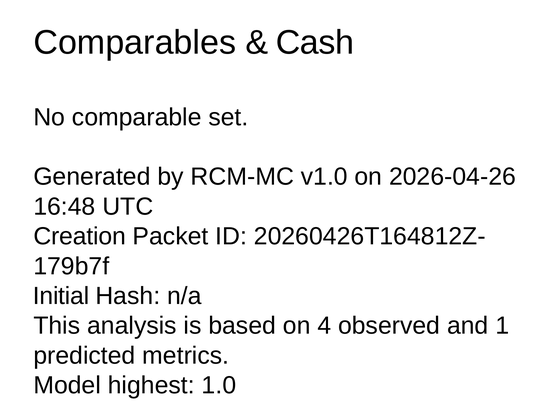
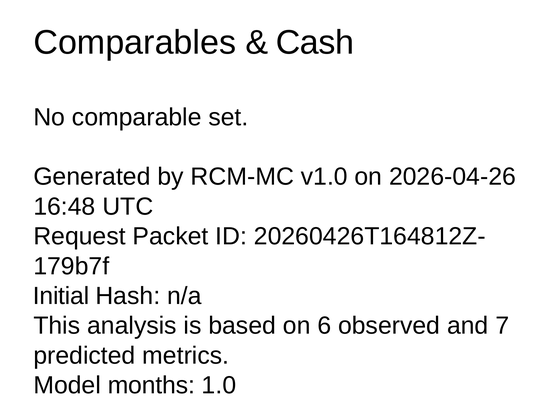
Creation: Creation -> Request
4: 4 -> 6
1: 1 -> 7
highest: highest -> months
